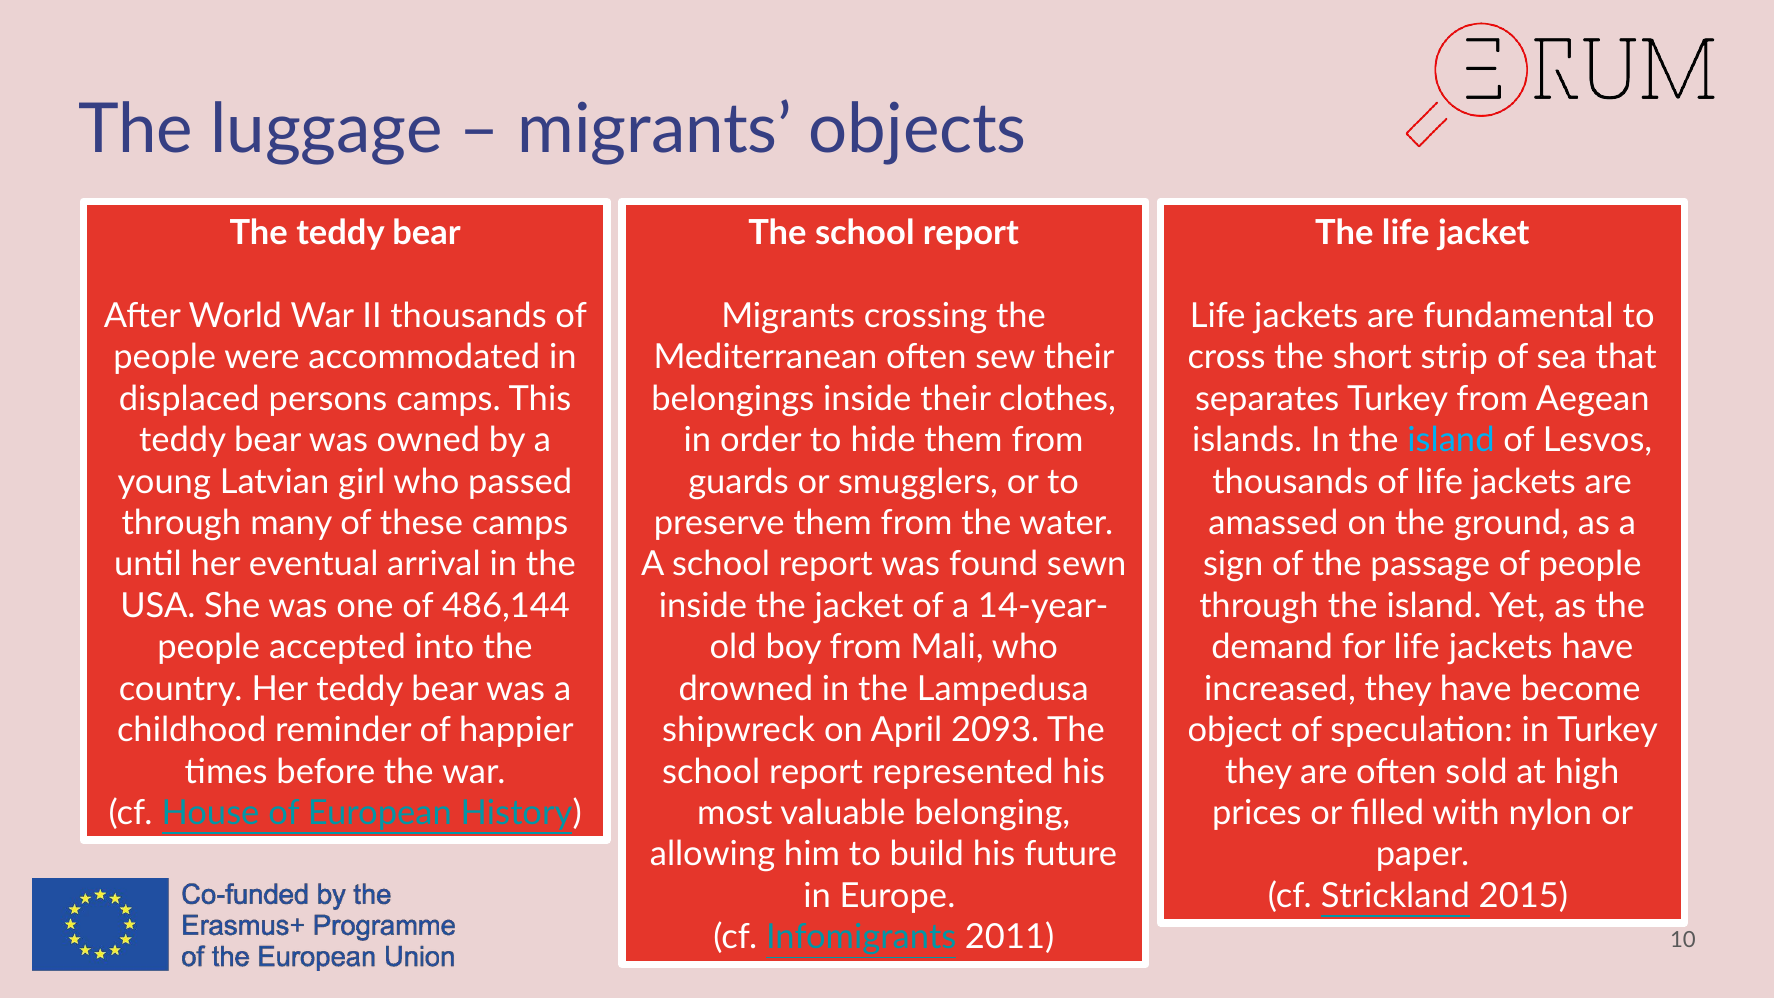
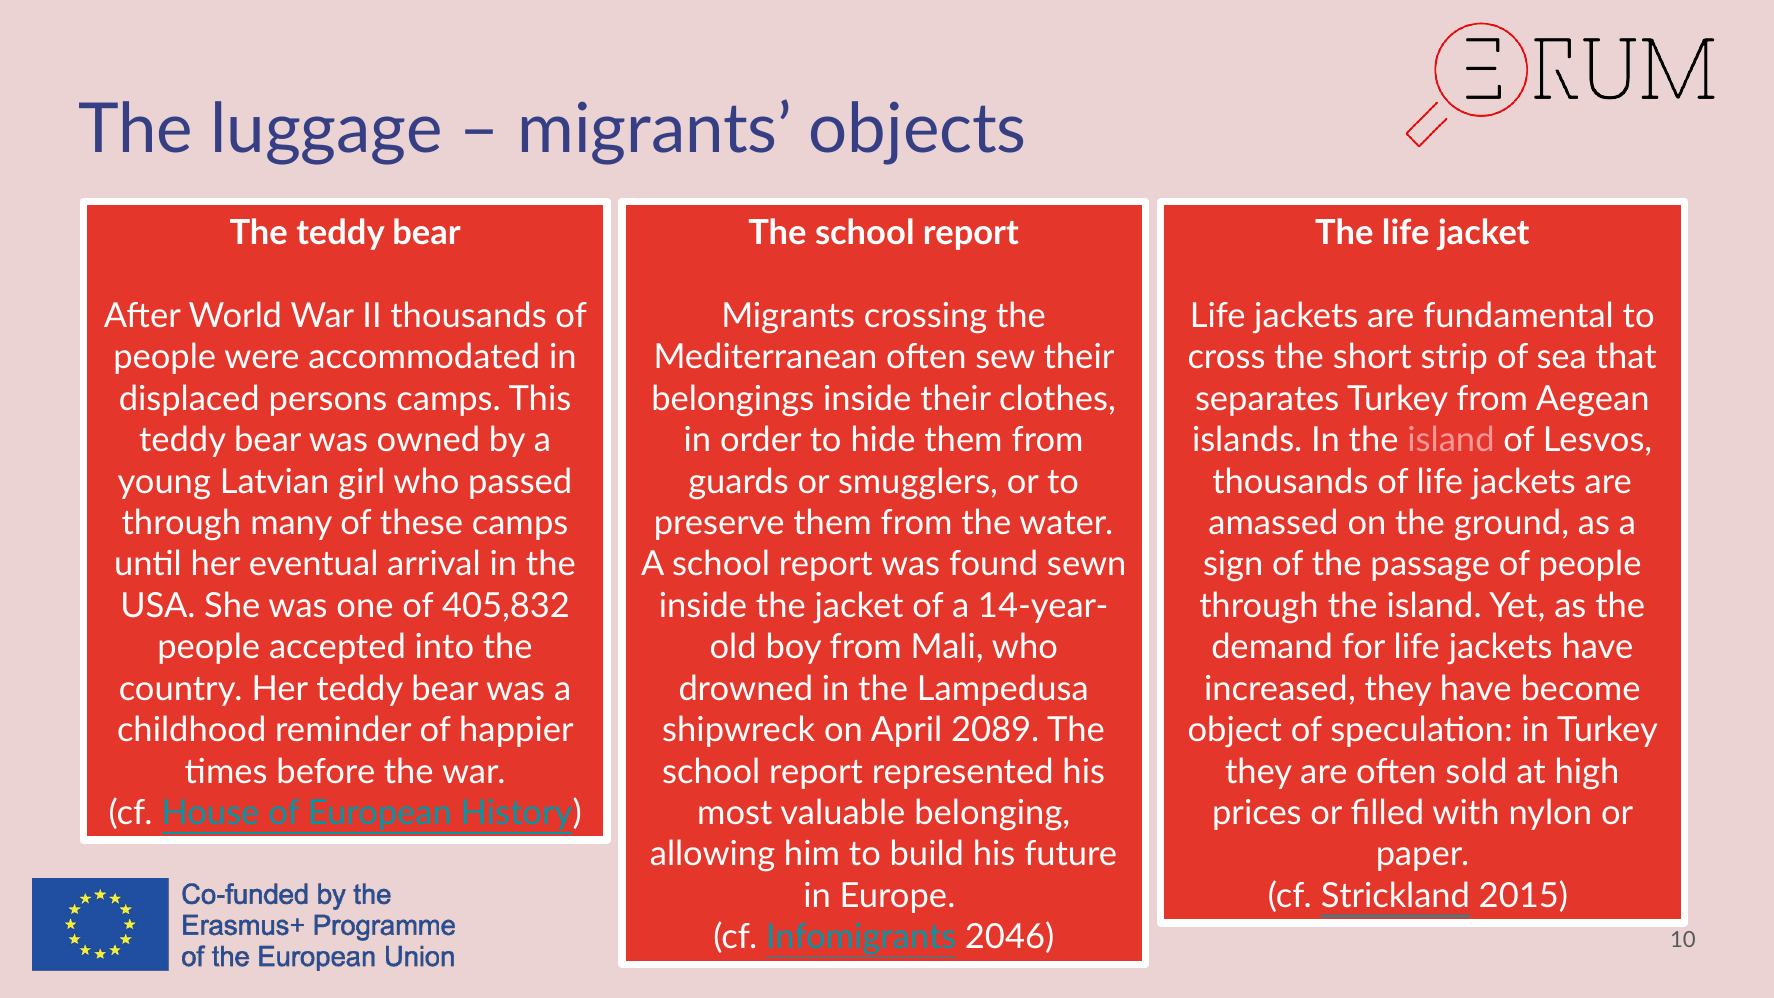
island at (1451, 440) colour: light blue -> pink
486,144: 486,144 -> 405,832
2093: 2093 -> 2089
2011: 2011 -> 2046
